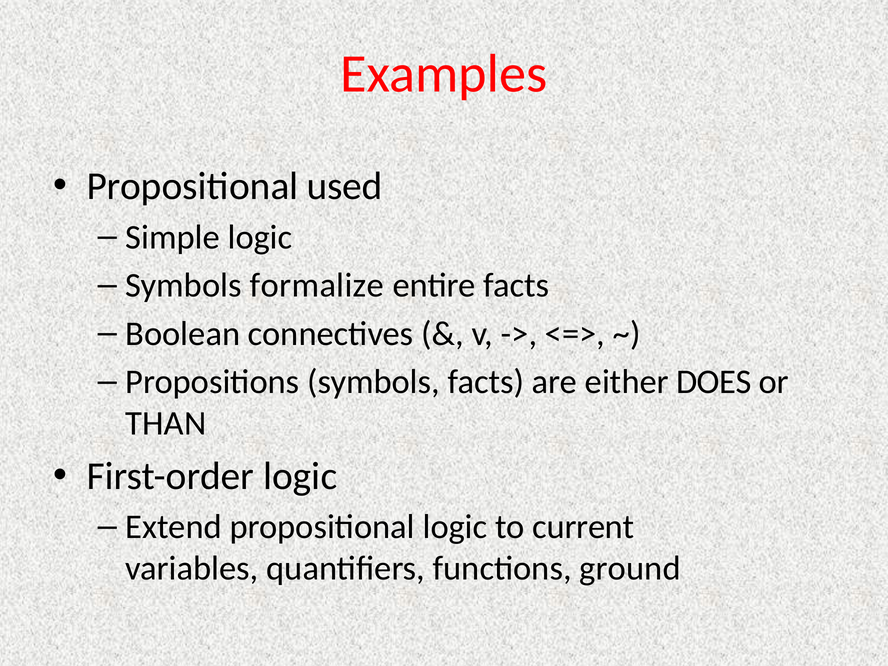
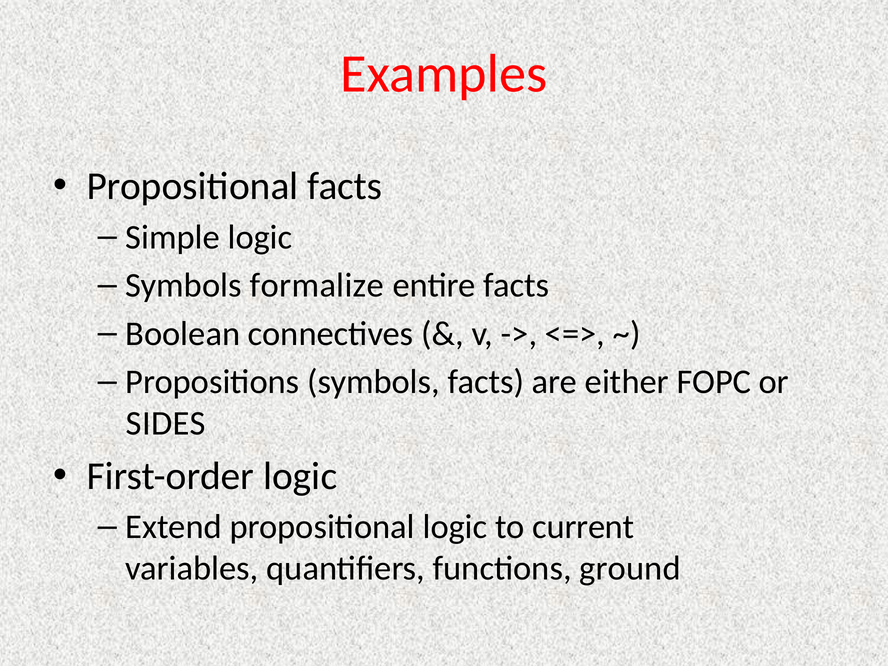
Propositional used: used -> facts
DOES: DOES -> FOPC
THAN: THAN -> SIDES
